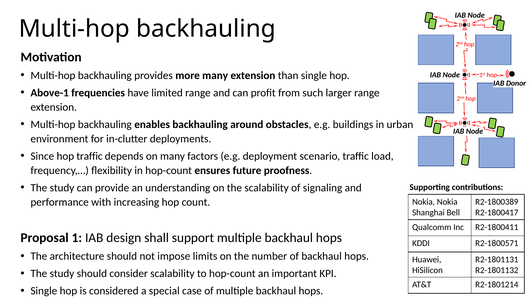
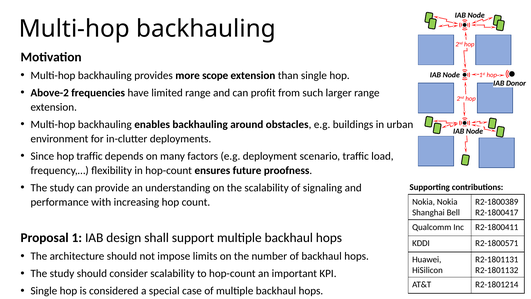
more many: many -> scope
Above-1: Above-1 -> Above-2
